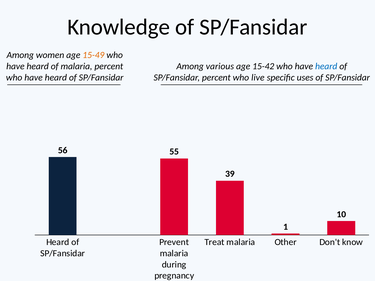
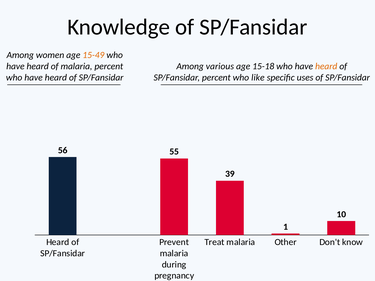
15-42: 15-42 -> 15-18
heard at (326, 66) colour: blue -> orange
live: live -> like
